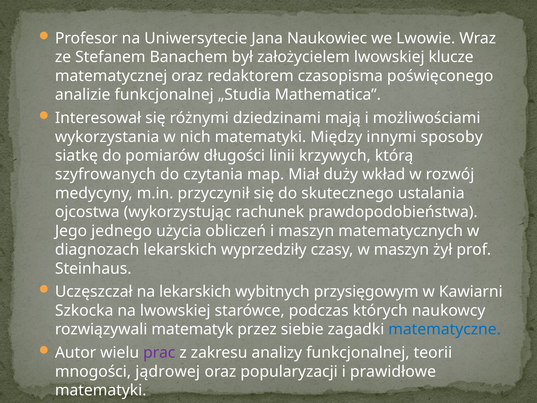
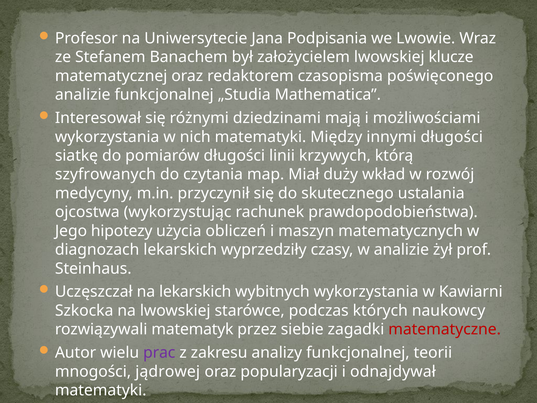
Naukowiec: Naukowiec -> Podpisania
innymi sposoby: sposoby -> długości
jednego: jednego -> hipotezy
w maszyn: maszyn -> analizie
wybitnych przysięgowym: przysięgowym -> wykorzystania
matematyczne colour: blue -> red
prawidłowe: prawidłowe -> odnajdywał
